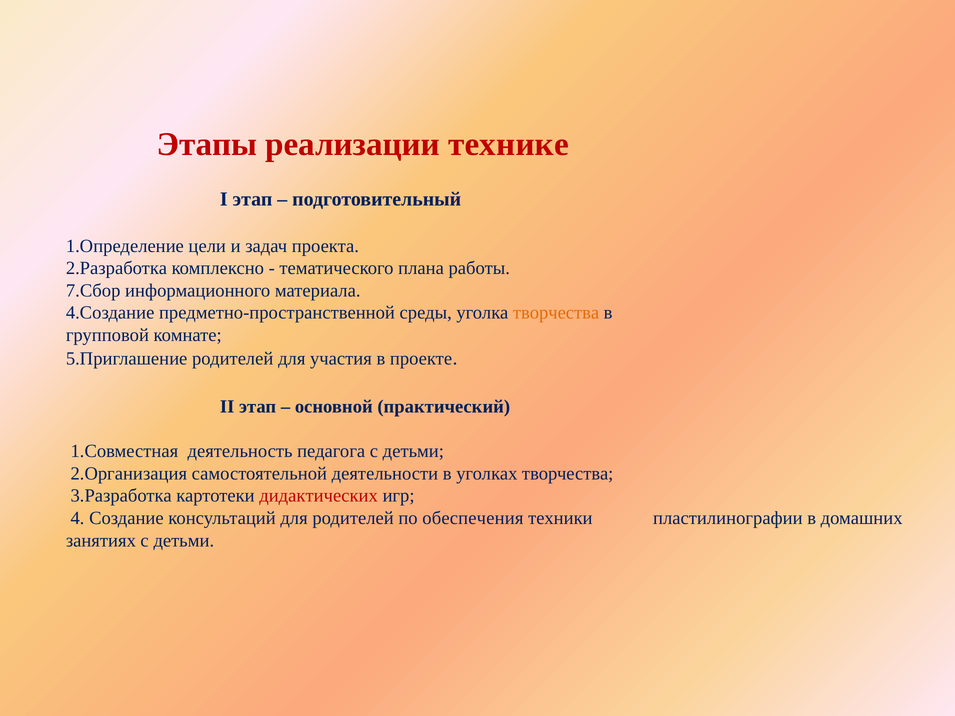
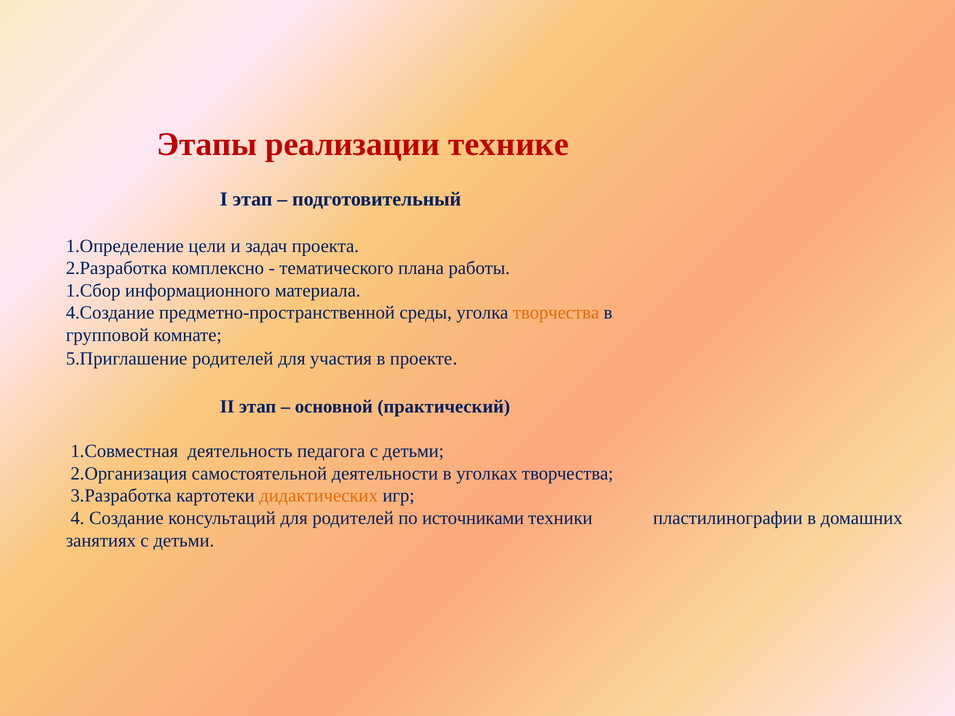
7.Сбор: 7.Сбор -> 1.Сбор
дидактических colour: red -> orange
обеспечения: обеспечения -> источниками
